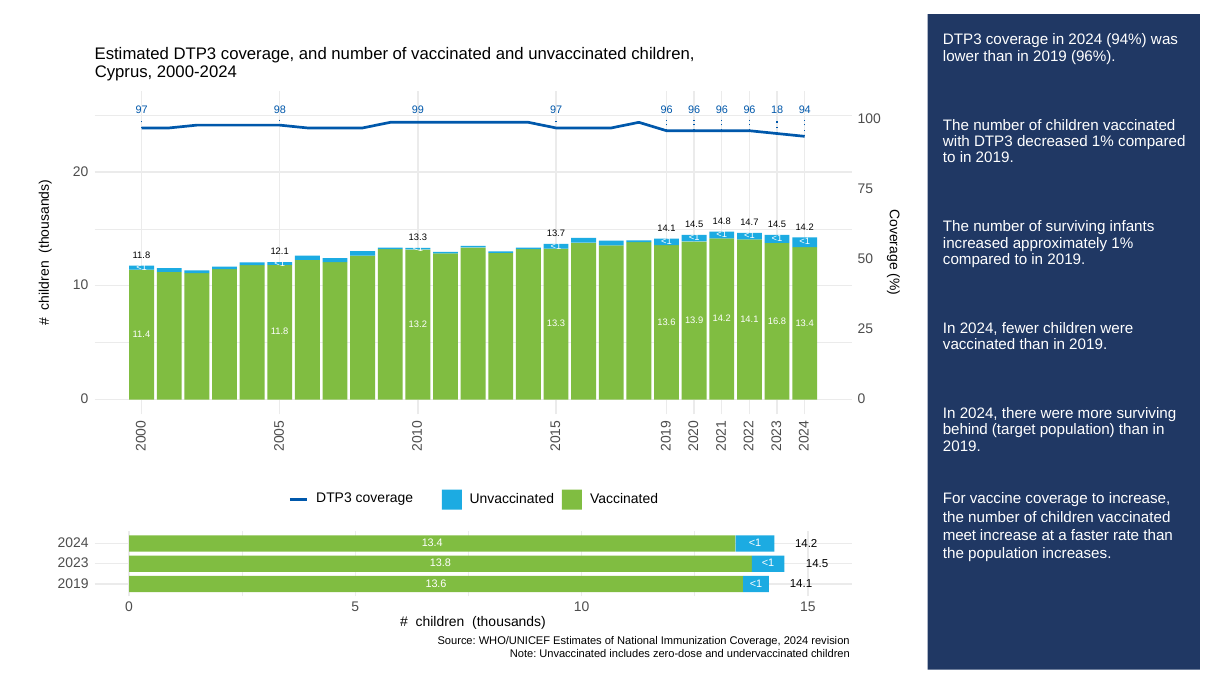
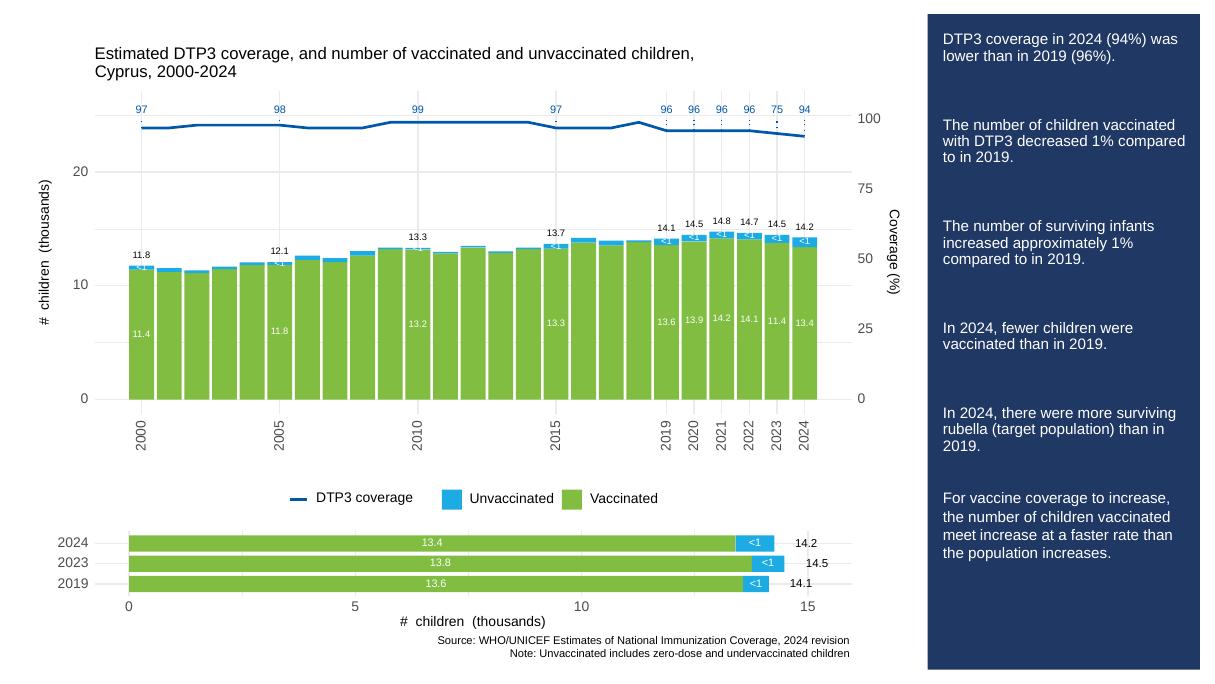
96 18: 18 -> 75
16.8 at (777, 321): 16.8 -> 11.4
behind: behind -> rubella
